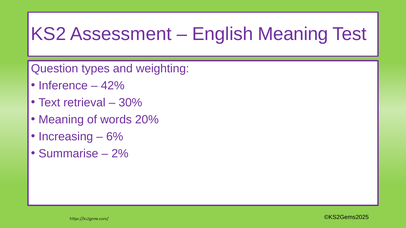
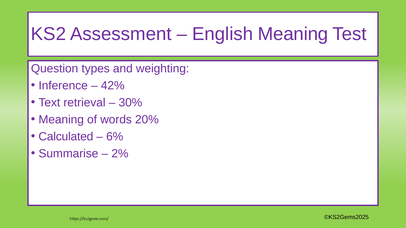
Increasing: Increasing -> Calculated
